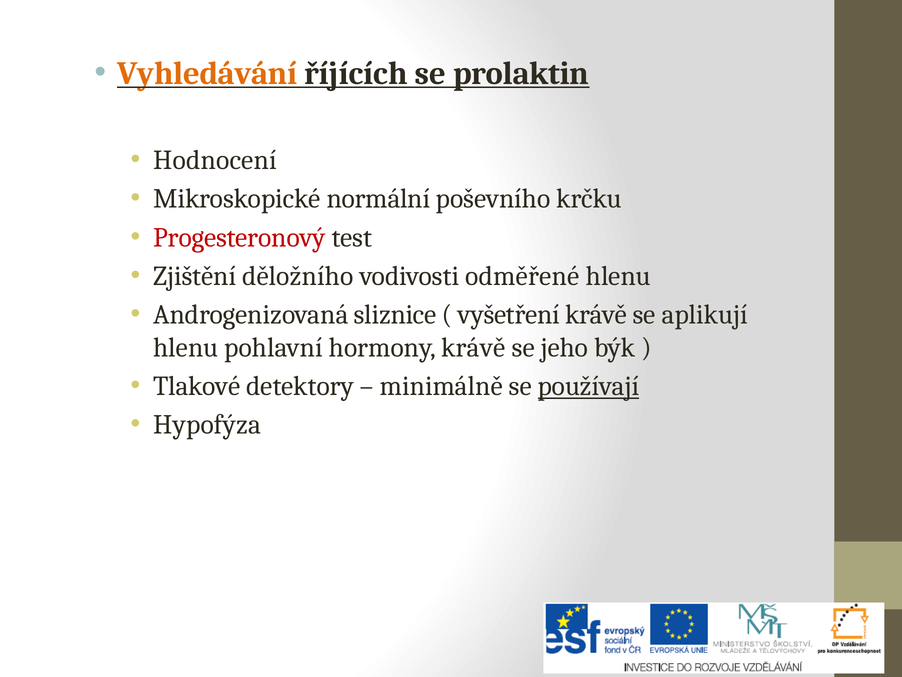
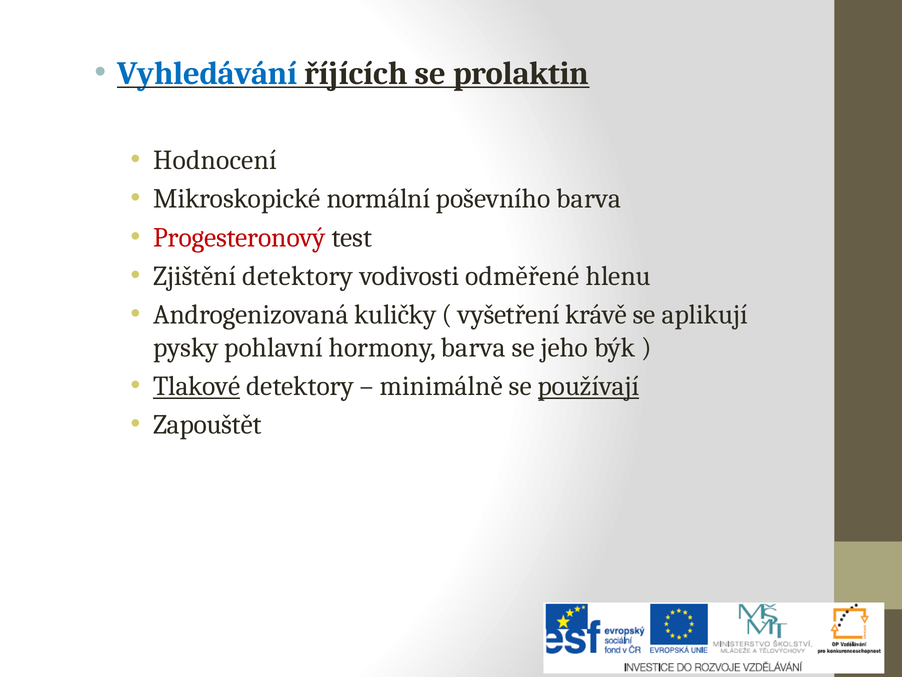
Vyhledávání colour: orange -> blue
poševního krčku: krčku -> barva
Zjištění děložního: děložního -> detektory
sliznice: sliznice -> kuličky
hlenu at (186, 347): hlenu -> pysky
hormony krávě: krávě -> barva
Tlakové underline: none -> present
Hypofýza: Hypofýza -> Zapouštět
